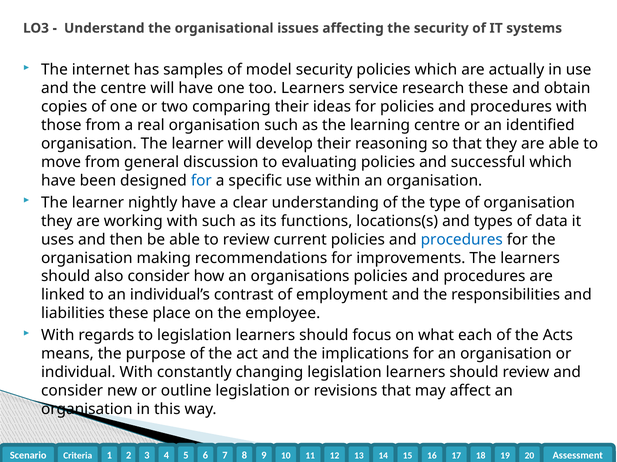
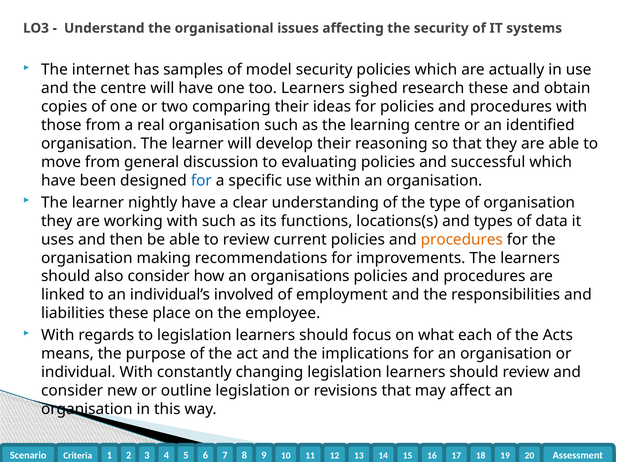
service: service -> sighed
procedures at (462, 240) colour: blue -> orange
contrast: contrast -> involved
